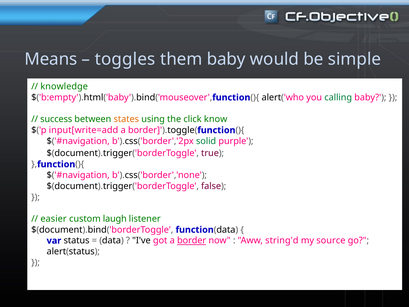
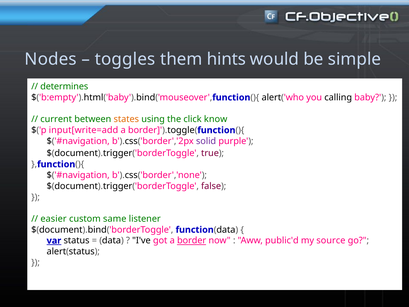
Means: Means -> Nodes
them baby: baby -> hints
knowledge: knowledge -> determines
calling colour: green -> black
success: success -> current
solid colour: green -> purple
laugh: laugh -> same
var underline: none -> present
string'd: string'd -> public'd
